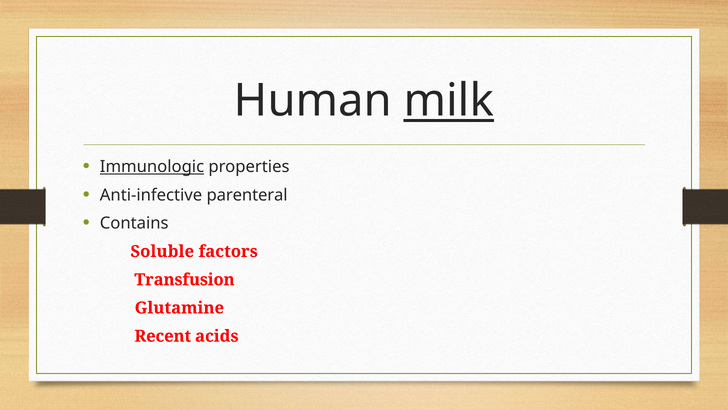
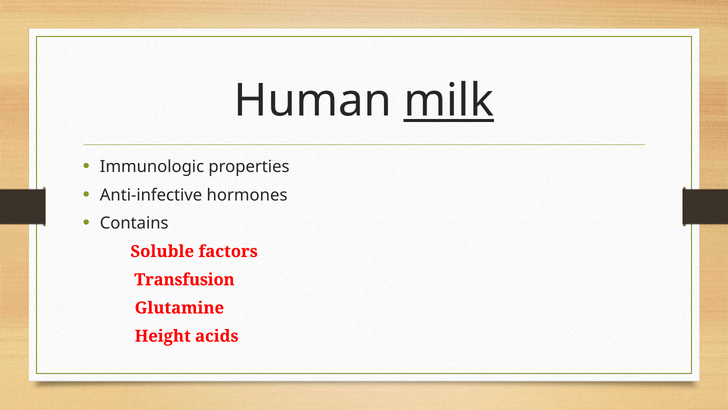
Immunologic underline: present -> none
parenteral: parenteral -> hormones
Recent: Recent -> Height
